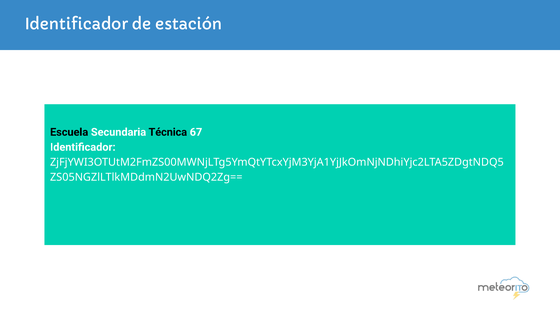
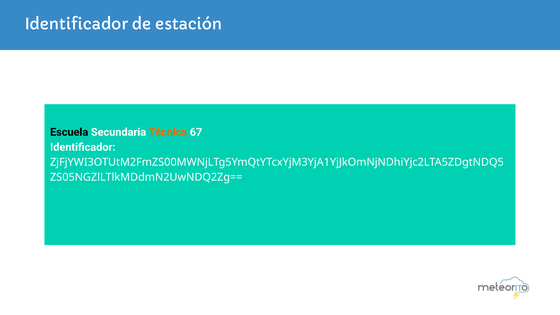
Técnica colour: black -> orange
